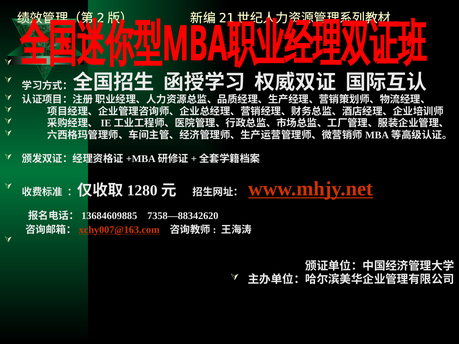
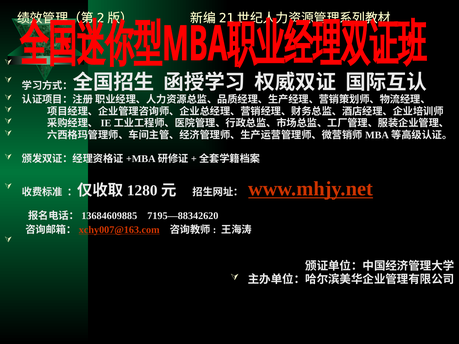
7358—88342620: 7358—88342620 -> 7195—88342620
